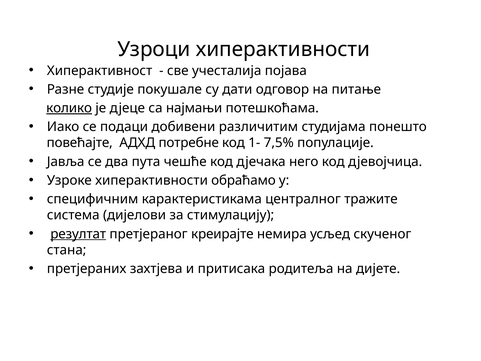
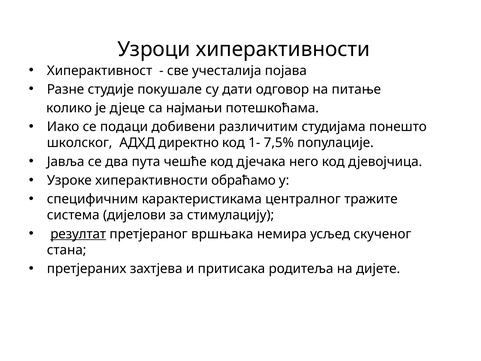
колико underline: present -> none
повећајте: повећајте -> школског
потребне: потребне -> директно
креирајте: креирајте -> вршњака
